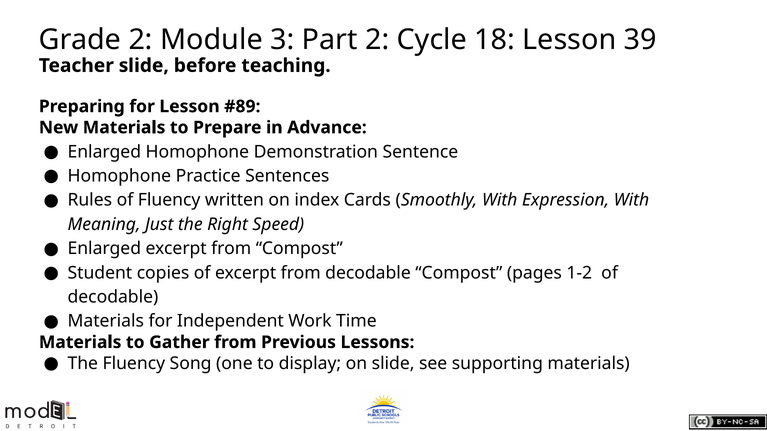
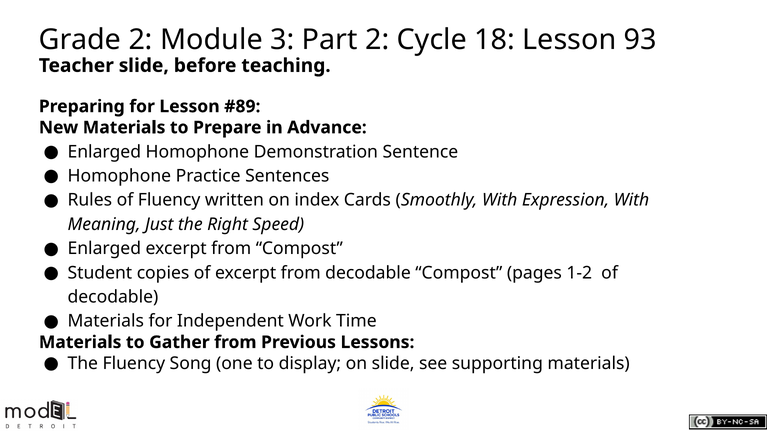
39: 39 -> 93
